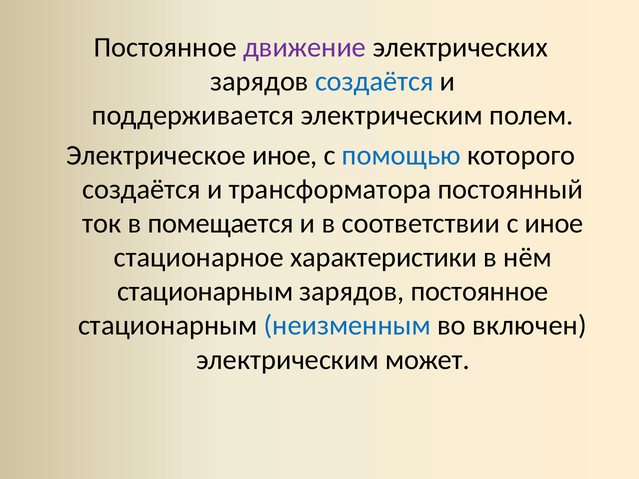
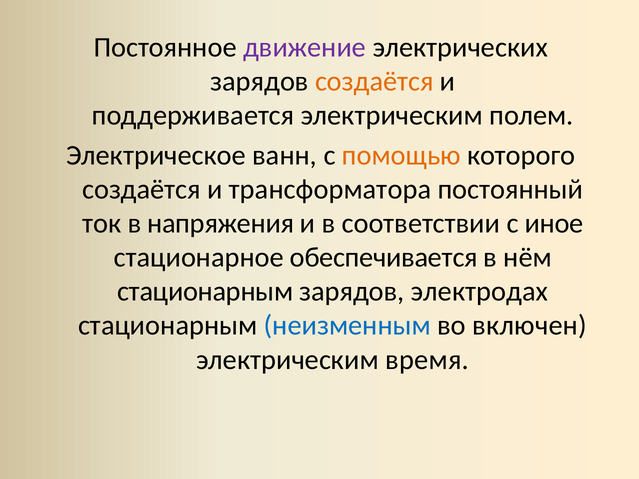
создаётся at (374, 81) colour: blue -> orange
Электрическое иное: иное -> ванн
помощью colour: blue -> orange
помещается: помещается -> напряжения
характеристики: характеристики -> обеспечивается
зарядов постоянное: постоянное -> электродах
может: может -> время
